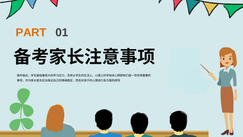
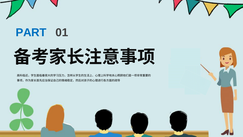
PART colour: orange -> blue
